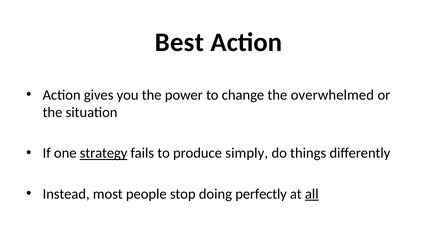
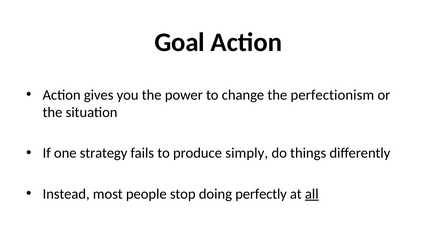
Best: Best -> Goal
overwhelmed: overwhelmed -> perfectionism
strategy underline: present -> none
